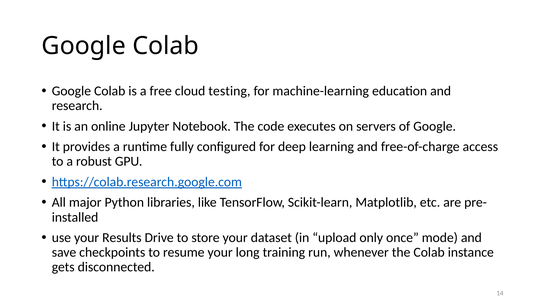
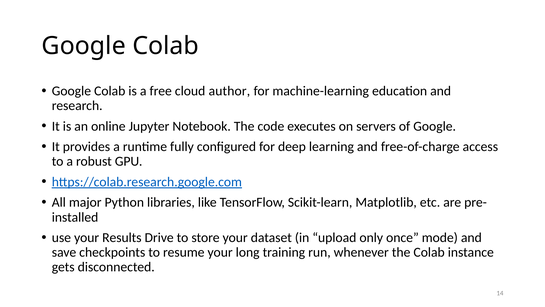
testing: testing -> author
